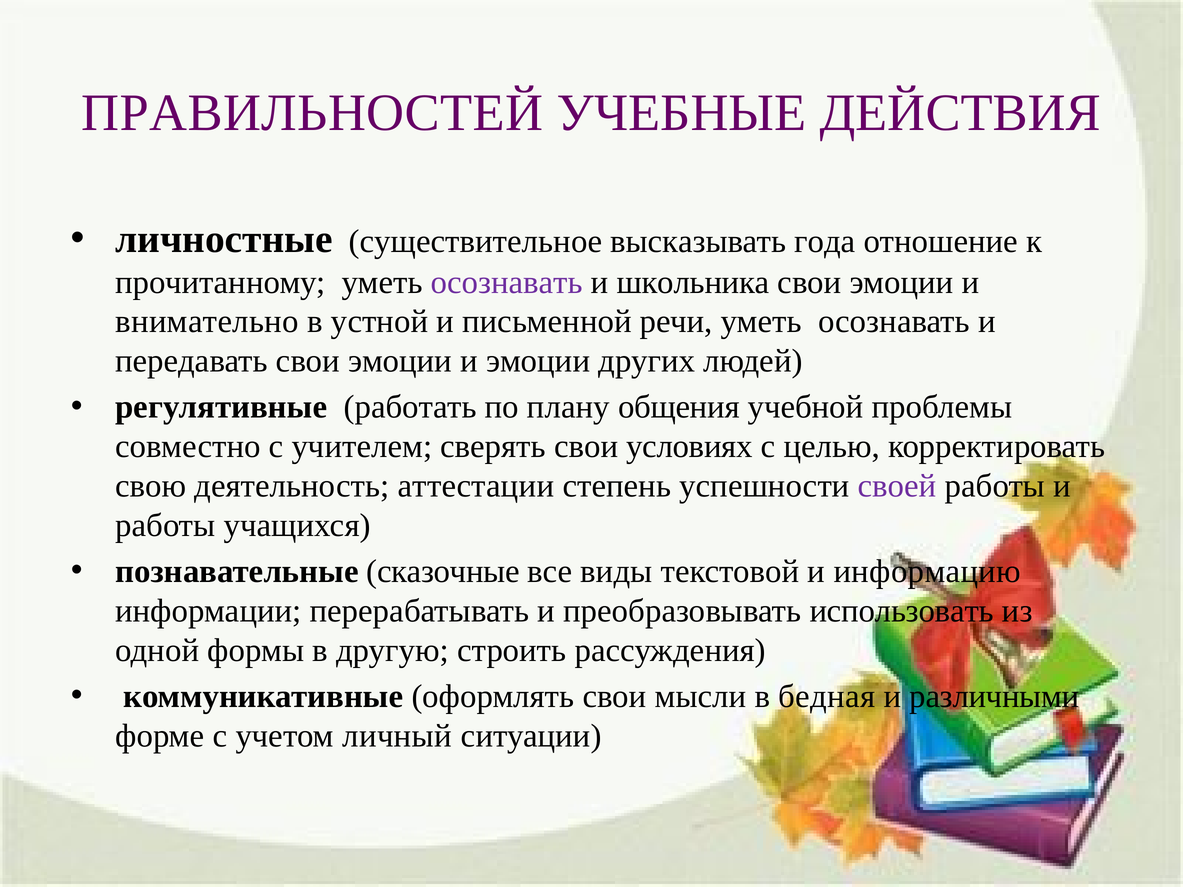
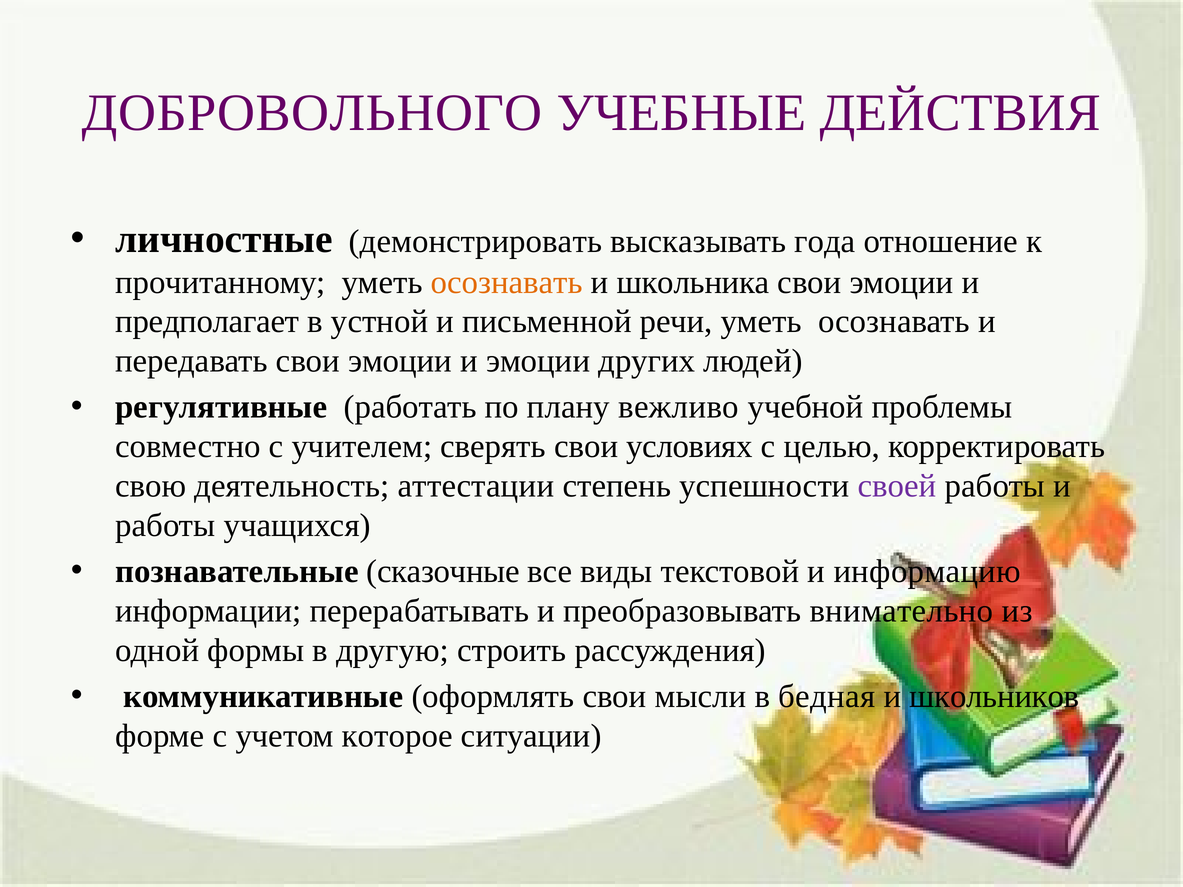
ПРАВИЛЬНОСТЕЙ: ПРАВИЛЬНОСТЕЙ -> ДОБРОВОЛЬНОГО
существительное: существительное -> демонстрировать
осознавать at (507, 282) colour: purple -> orange
внимательно: внимательно -> предполагает
общения: общения -> вежливо
использовать: использовать -> внимательно
различными: различными -> школьников
личный: личный -> которое
